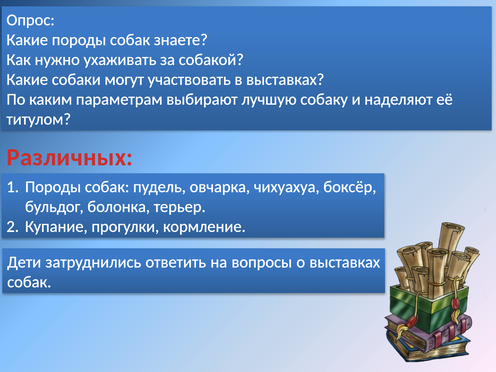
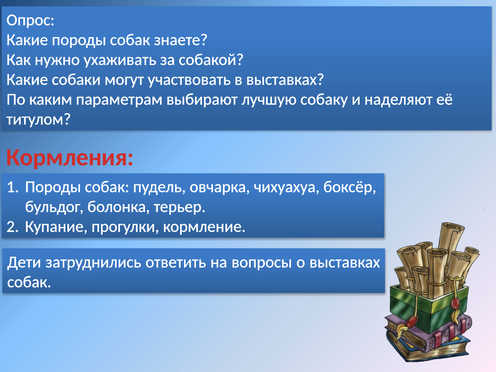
Различных: Различных -> Кормления
